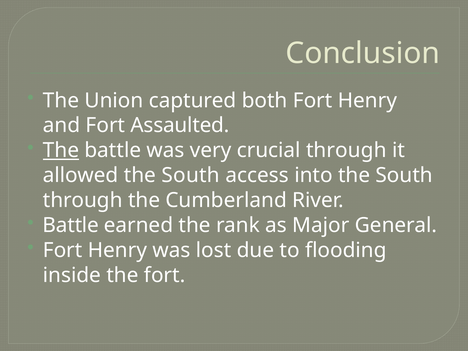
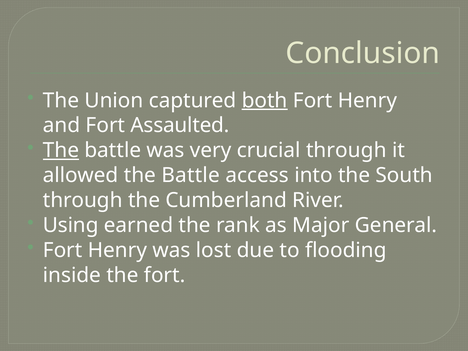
both underline: none -> present
allowed the South: South -> Battle
Battle at (71, 225): Battle -> Using
